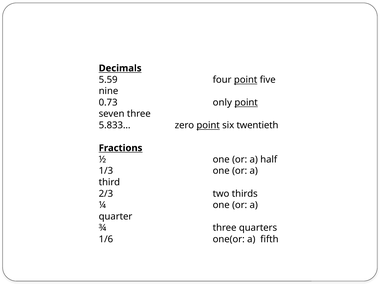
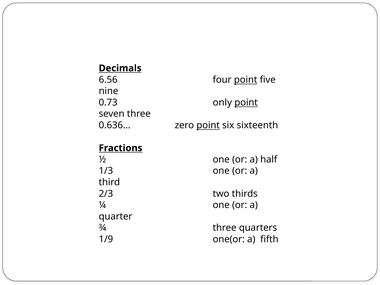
5.59: 5.59 -> 6.56
5.833…: 5.833… -> 0.636…
twentieth: twentieth -> sixteenth
1/6: 1/6 -> 1/9
